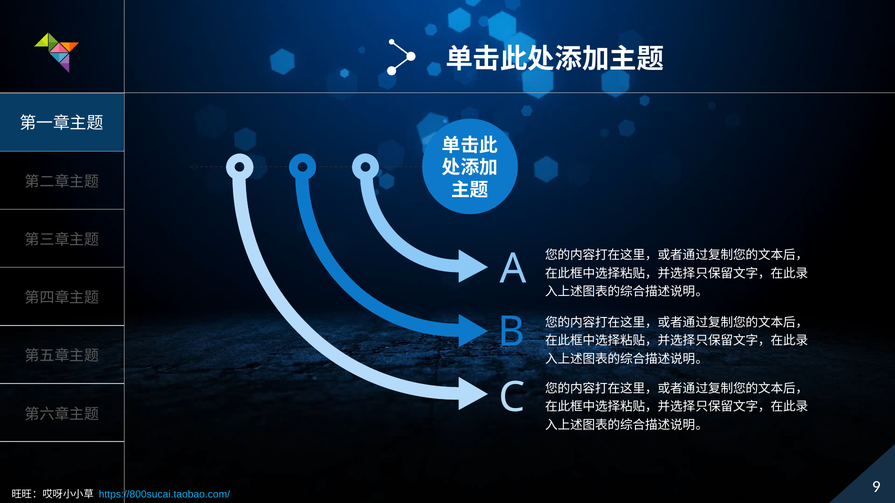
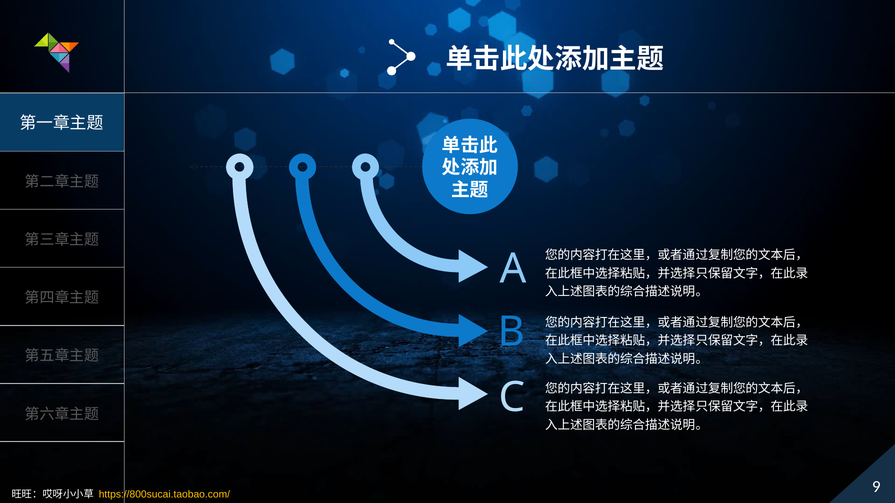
https://800sucai.taobao.com/ colour: light blue -> yellow
